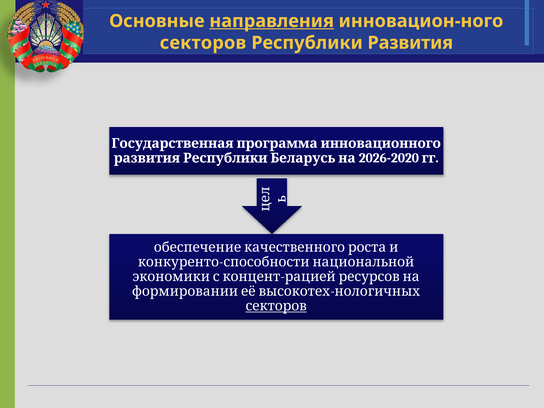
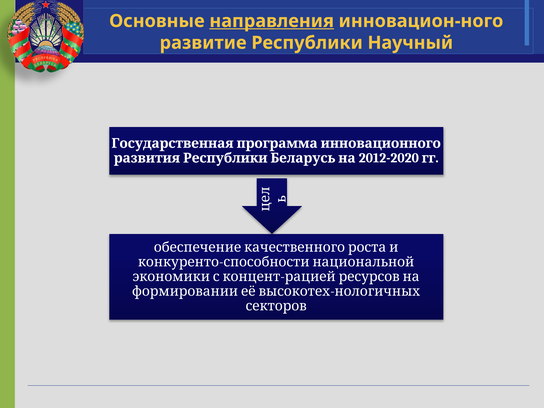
секторов at (203, 43): секторов -> развитие
Развития: Развития -> Научный
2026-2020: 2026-2020 -> 2012-2020
секторов at (276, 306) underline: present -> none
